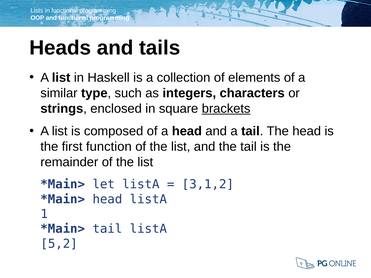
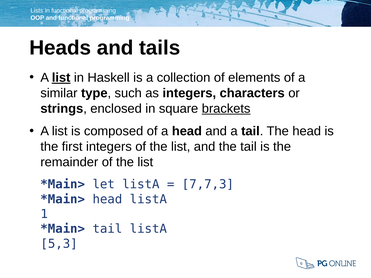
list at (61, 78) underline: none -> present
first function: function -> integers
3,1,2: 3,1,2 -> 7,7,3
5,2: 5,2 -> 5,3
